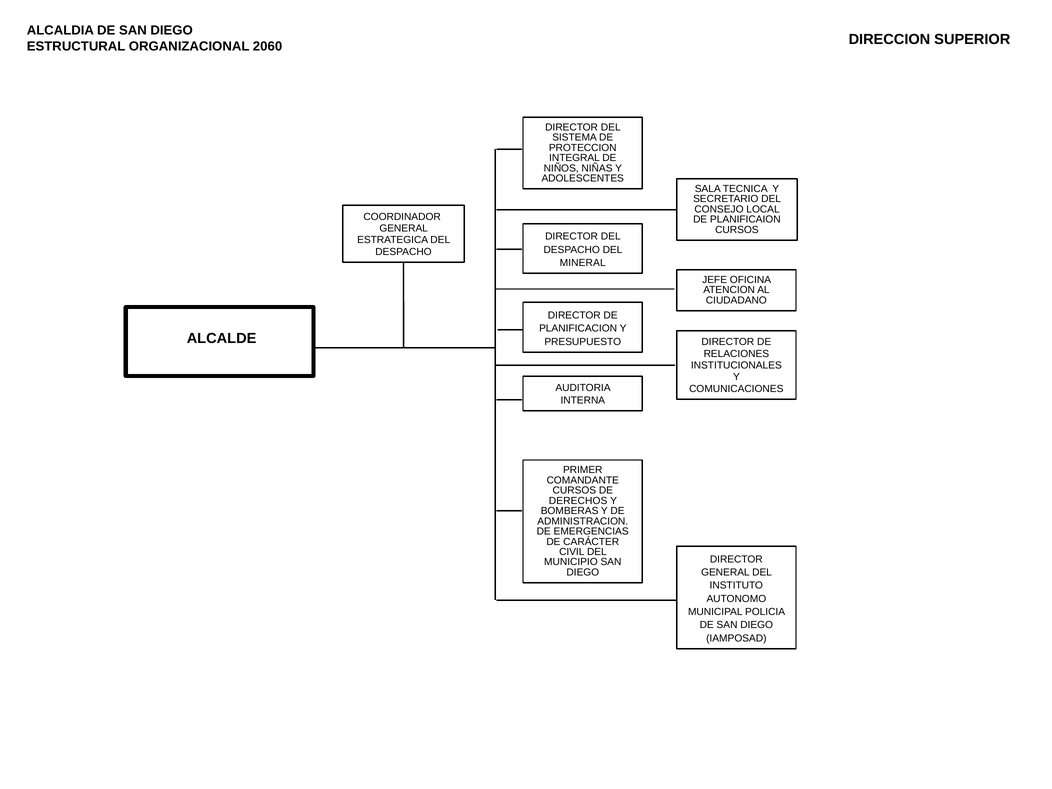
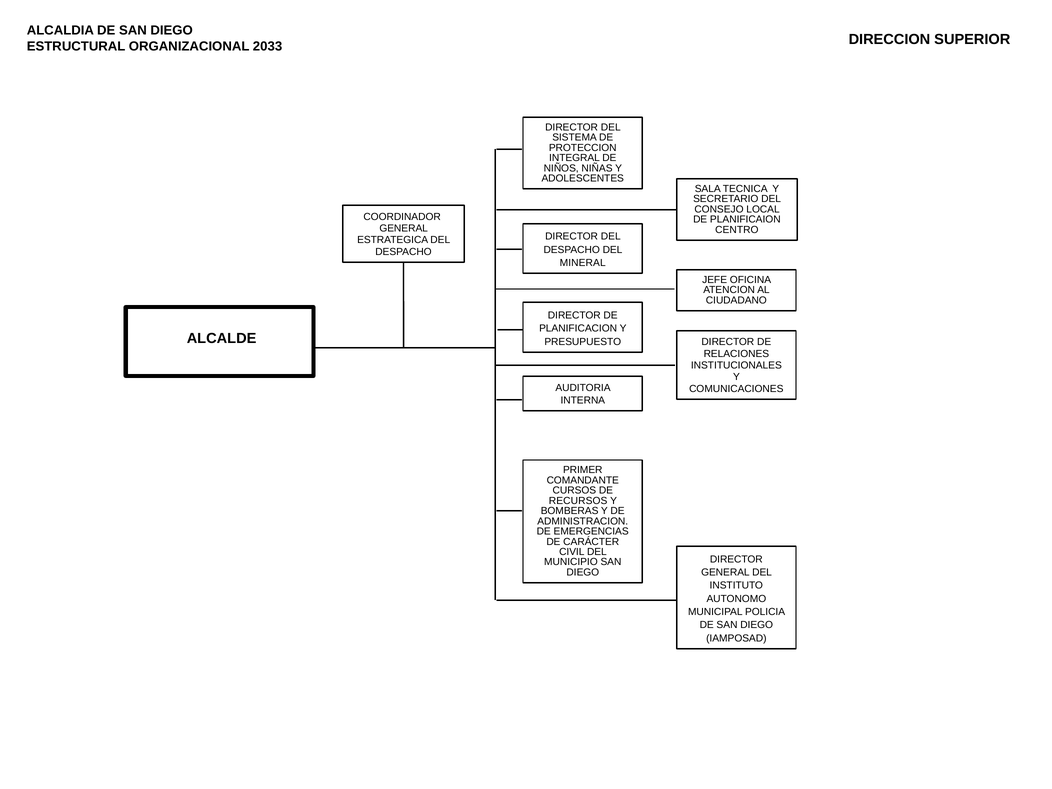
2060: 2060 -> 2033
CURSOS at (737, 230): CURSOS -> CENTRO
DERECHOS: DERECHOS -> RECURSOS
